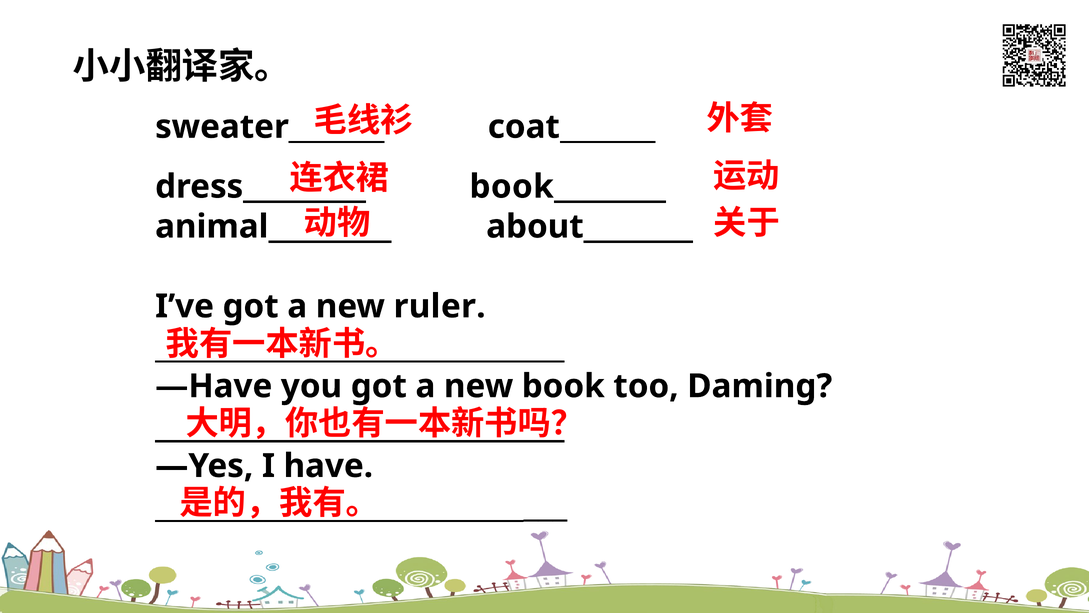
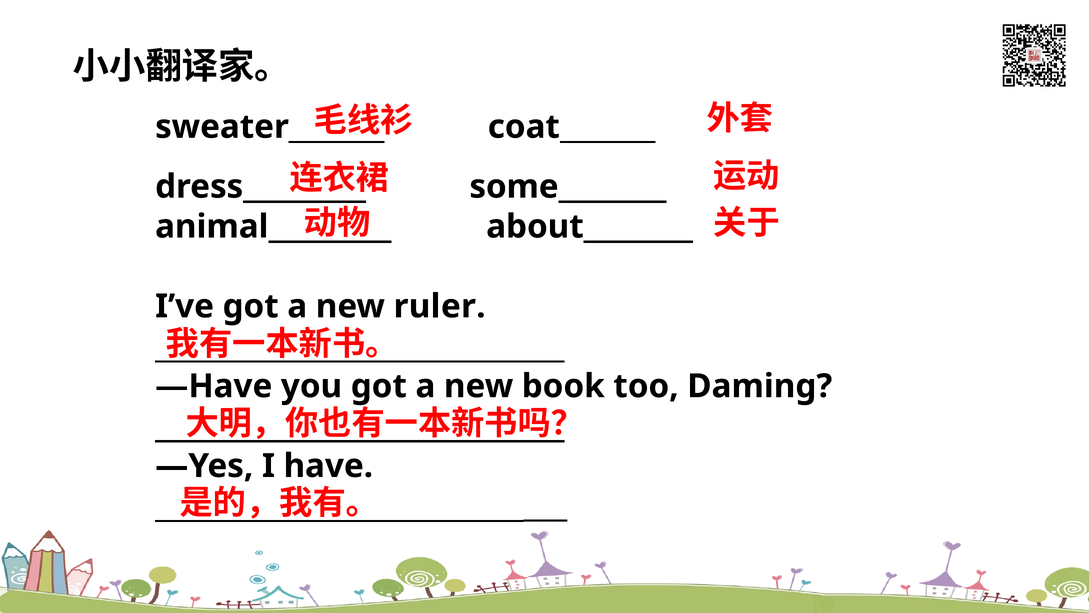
book________: book________ -> some________
